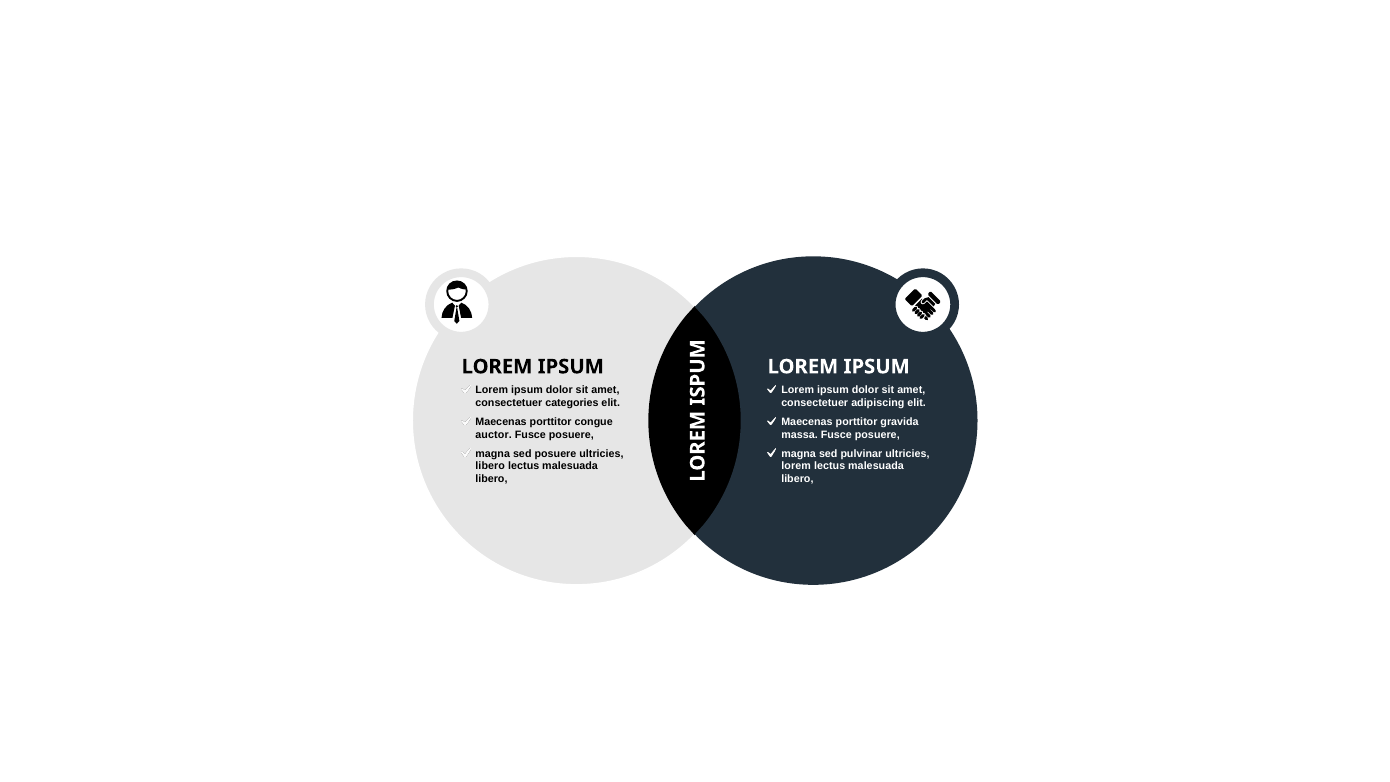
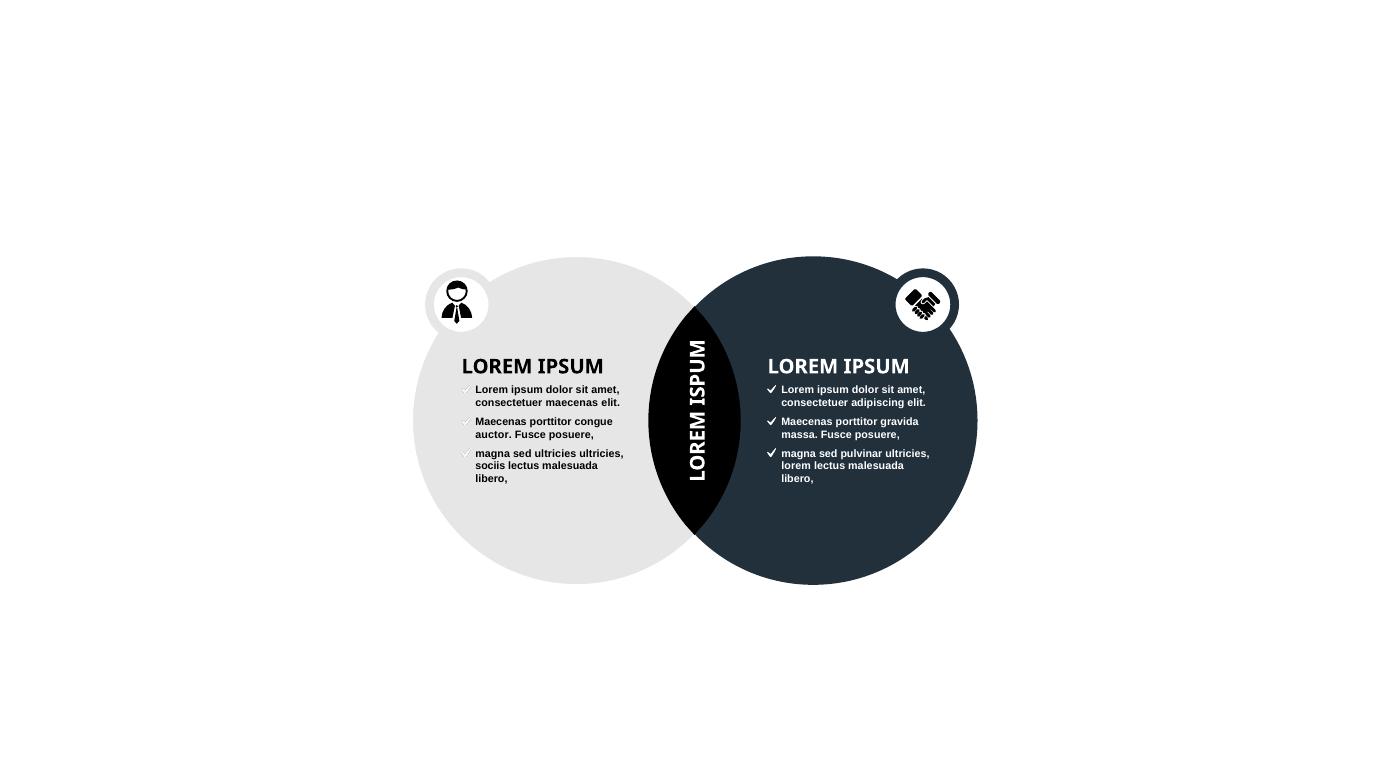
consectetuer categories: categories -> maecenas
sed posuere: posuere -> ultricies
libero at (490, 466): libero -> sociis
